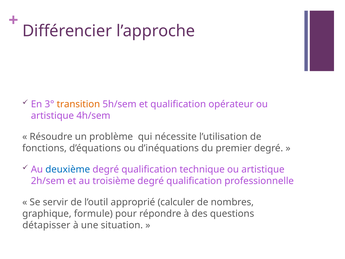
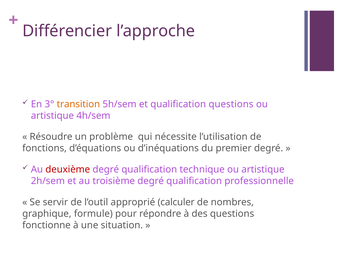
qualification opérateur: opérateur -> questions
deuxième colour: blue -> red
détapisser: détapisser -> fonctionne
